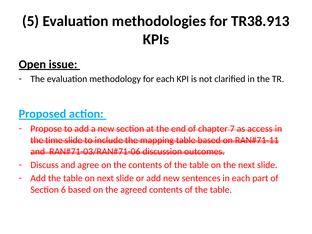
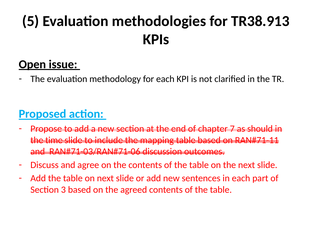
access: access -> should
6: 6 -> 3
